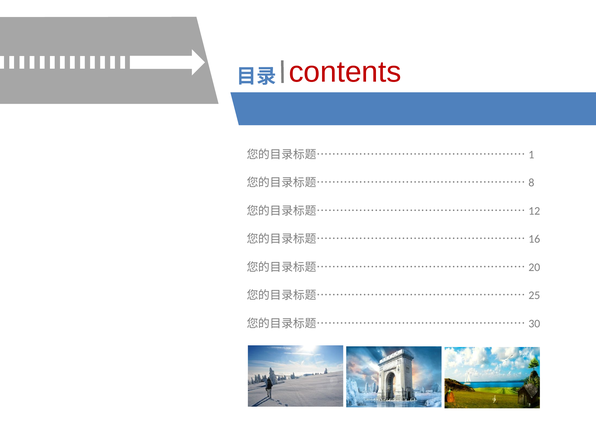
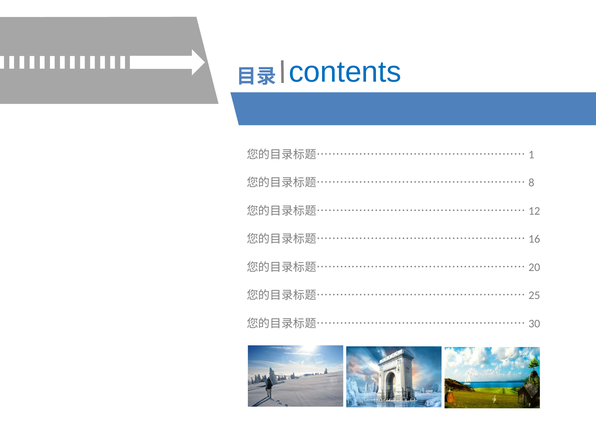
contents colour: red -> blue
